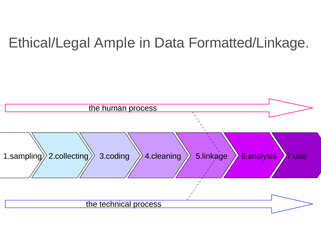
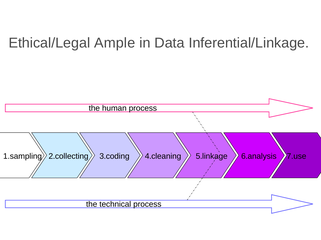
Formatted/Linkage: Formatted/Linkage -> Inferential/Linkage
